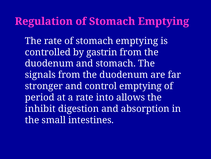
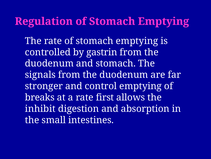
period: period -> breaks
into: into -> first
